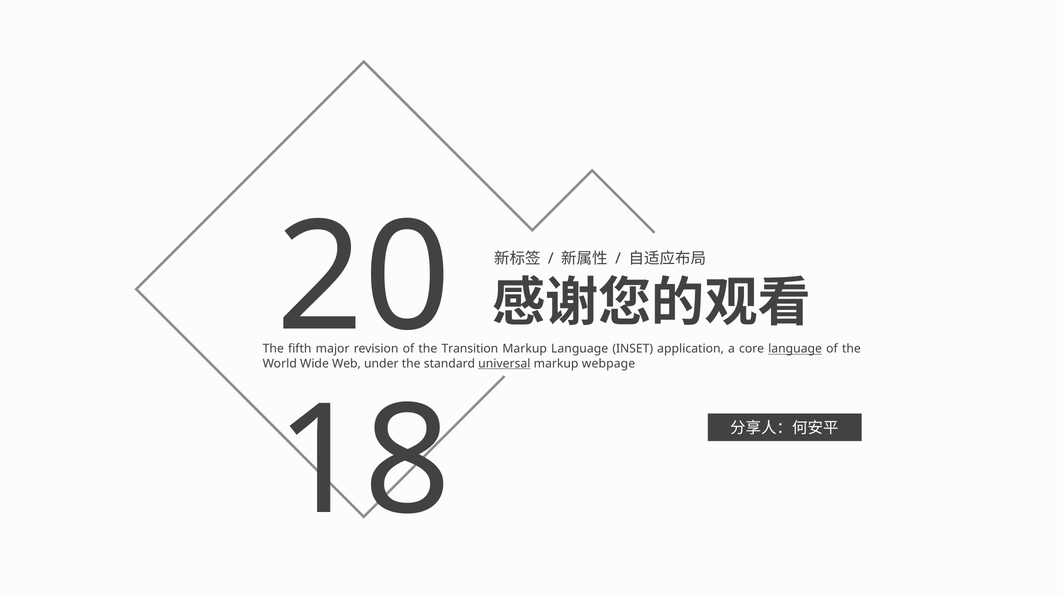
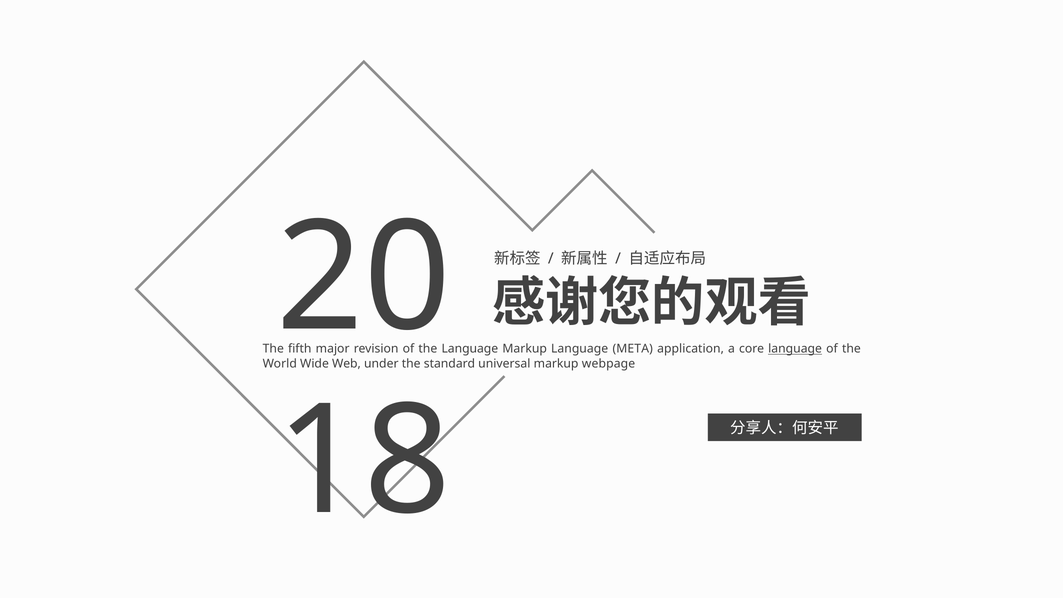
Transition at (470, 349): Transition -> Language
INSET: INSET -> META
universal underline: present -> none
